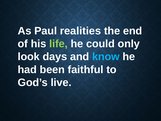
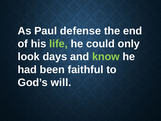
realities: realities -> defense
know colour: light blue -> light green
live: live -> will
